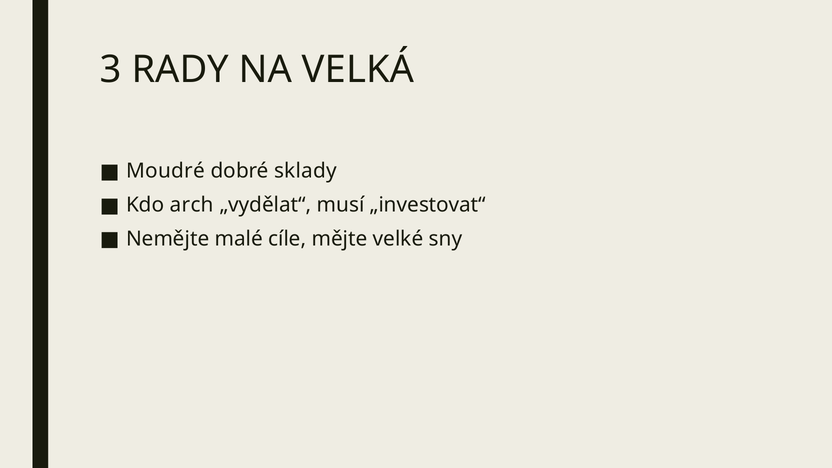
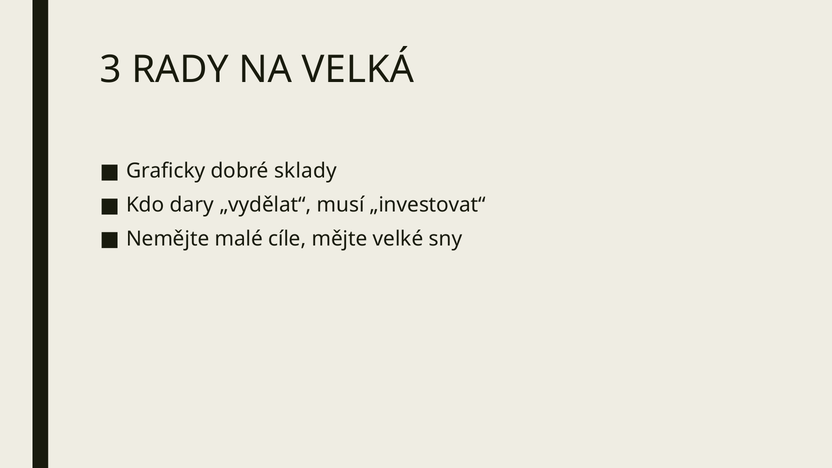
Moudré: Moudré -> Graficky
arch: arch -> dary
